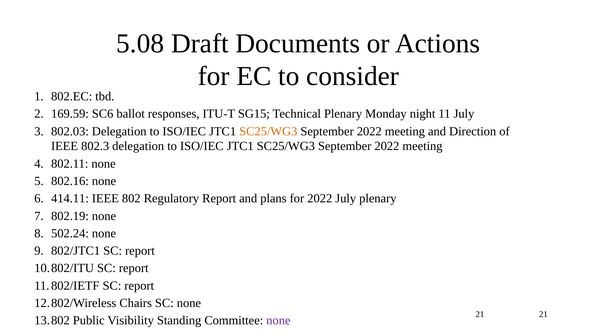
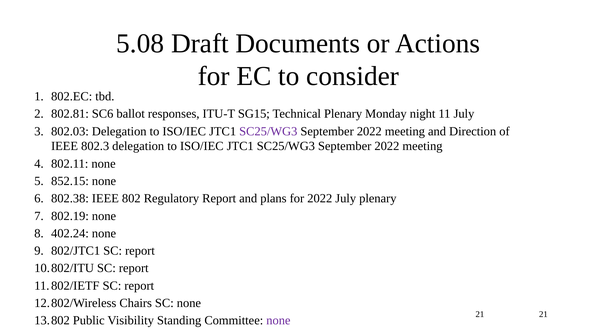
169.59: 169.59 -> 802.81
SC25/WG3 at (268, 131) colour: orange -> purple
802.16: 802.16 -> 852.15
414.11: 414.11 -> 802.38
502.24: 502.24 -> 402.24
